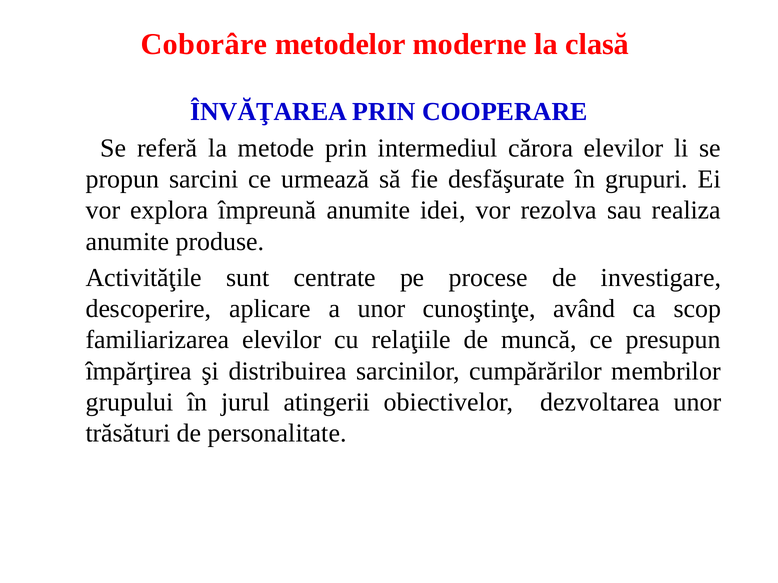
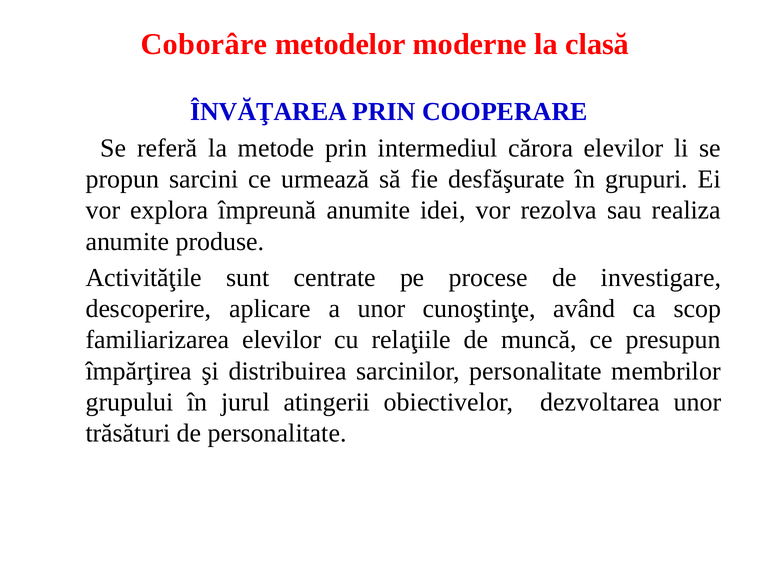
sarcinilor cumpărărilor: cumpărărilor -> personalitate
